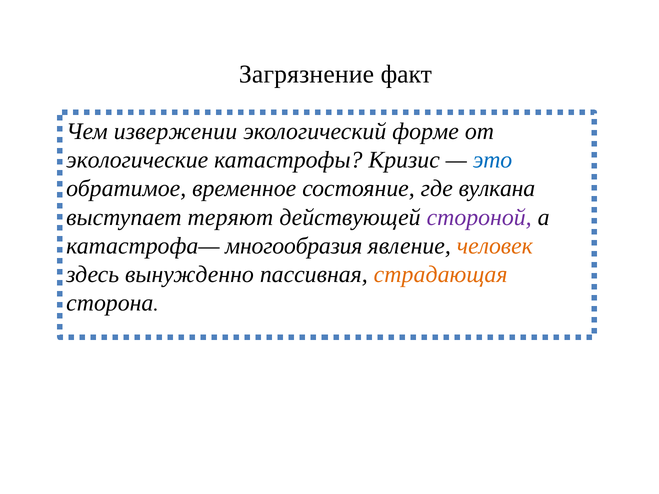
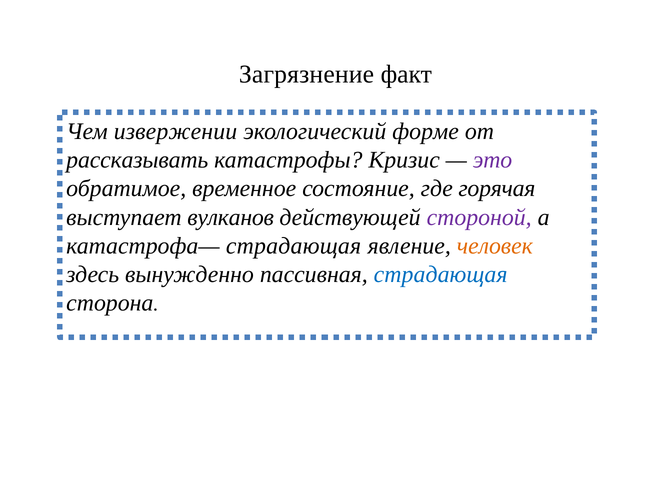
экологические: экологические -> рассказывать
это colour: blue -> purple
вулкана: вулкана -> горячая
теряют: теряют -> вулканов
катастрофа— многообразия: многообразия -> страдающая
страдающая at (441, 275) colour: orange -> blue
